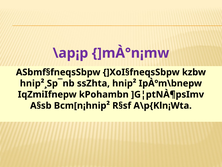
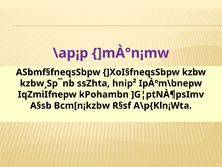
hnip²¸Sp¯nb: hnip²¸Sp¯nb -> kzbw¸Sp¯nb
Bcm[n¡hnip²: Bcm[n¡hnip² -> Bcm[n¡kzbw
